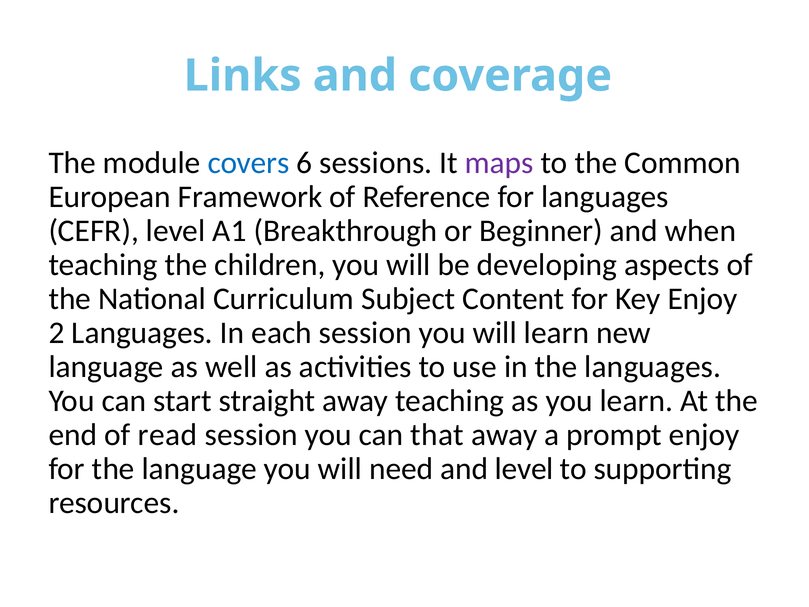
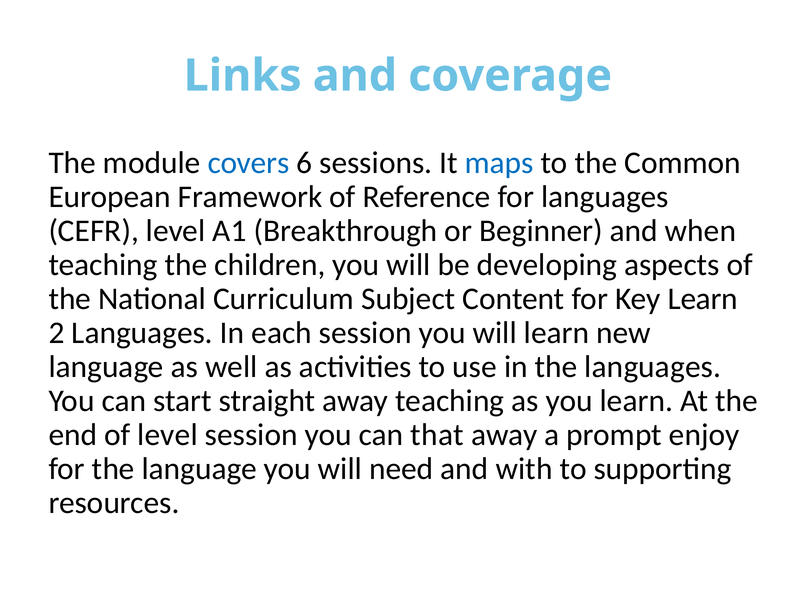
maps colour: purple -> blue
Key Enjoy: Enjoy -> Learn
of read: read -> level
and level: level -> with
